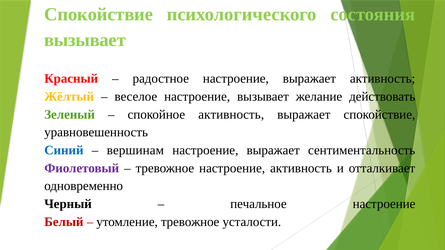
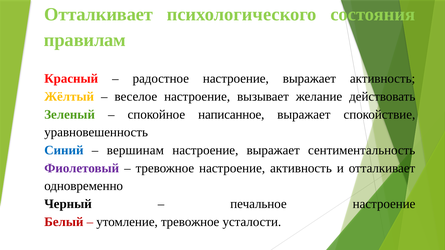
Спокойствие at (99, 14): Спокойствие -> Отталкивает
вызывает at (85, 40): вызывает -> правилам
спокойное активность: активность -> написанное
